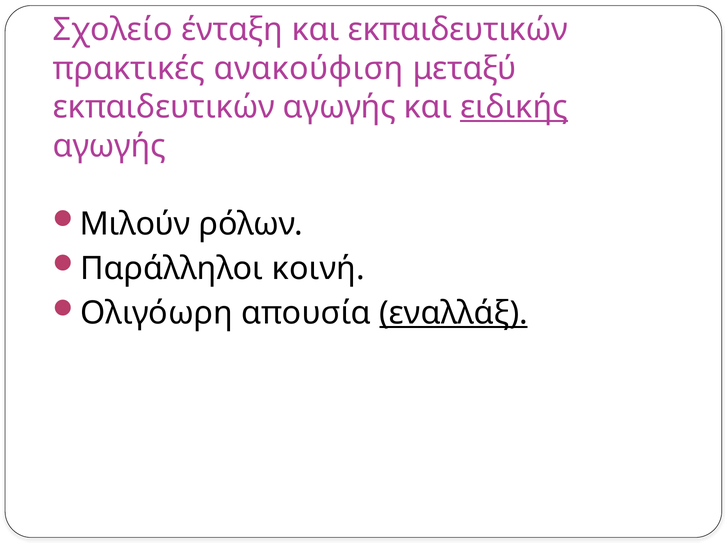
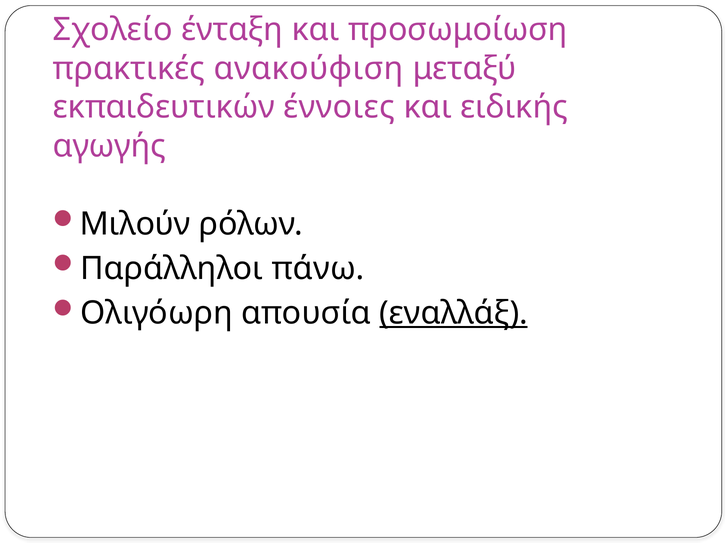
και εκπαιδευτικών: εκπαιδευτικών -> προσωμοίωση
εκπαιδευτικών αγωγής: αγωγής -> έννοιες
ειδικής underline: present -> none
κοινή: κοινή -> πάνω
